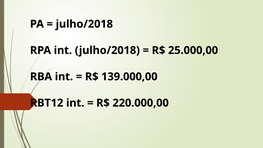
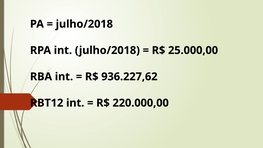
139.000,00: 139.000,00 -> 936.227,62
